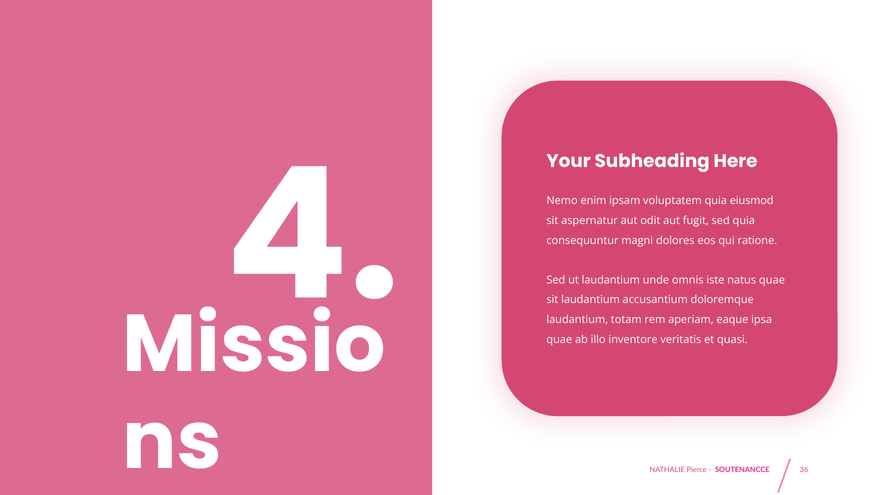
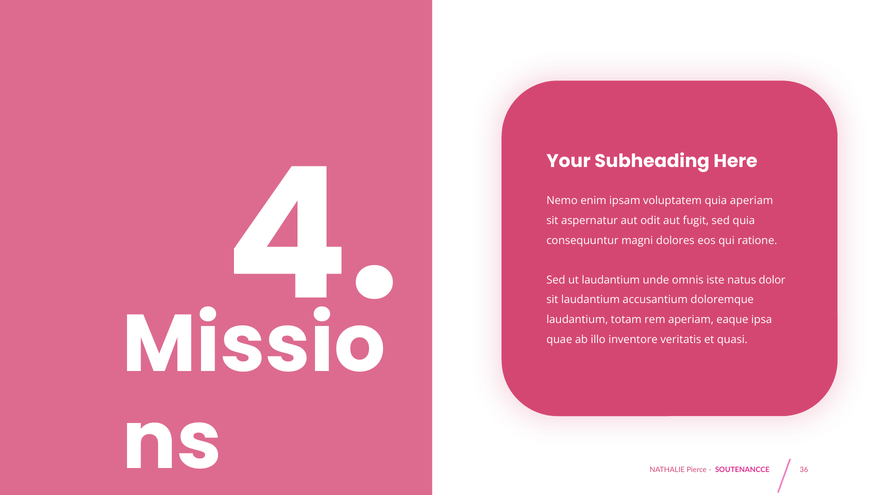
quia eiusmod: eiusmod -> aperiam
natus quae: quae -> dolor
